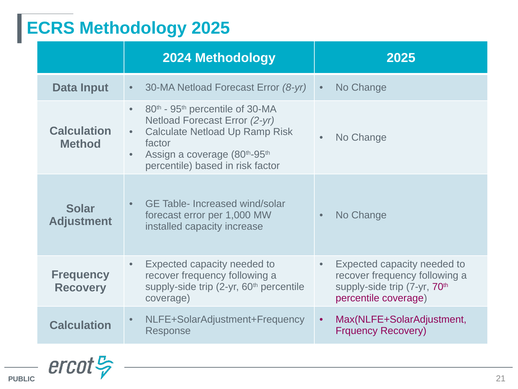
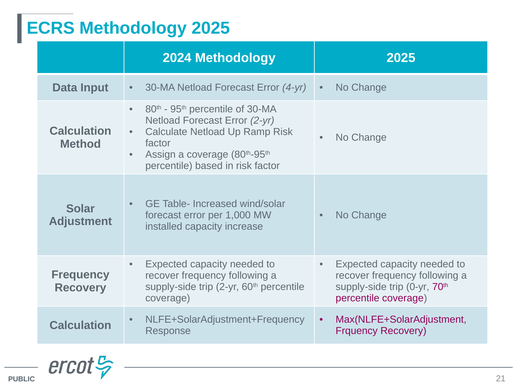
8-yr: 8-yr -> 4-yr
7-yr: 7-yr -> 0-yr
